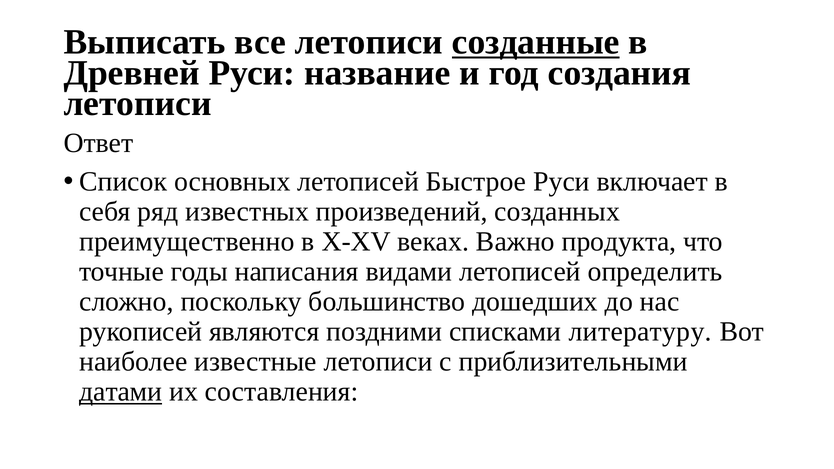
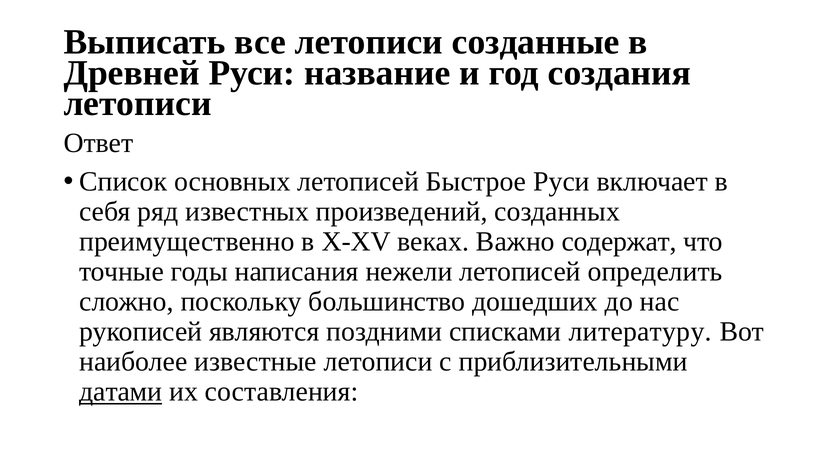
созданные underline: present -> none
продукта: продукта -> содержат
видами: видами -> нежели
